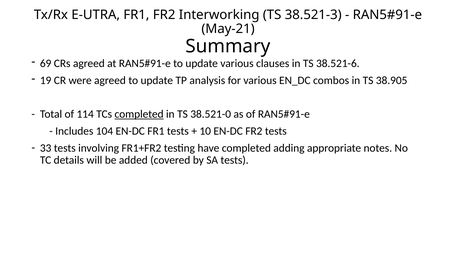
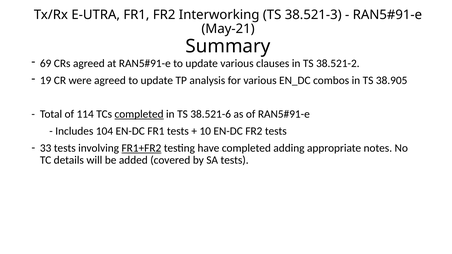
38.521-6: 38.521-6 -> 38.521-2
38.521-0: 38.521-0 -> 38.521-6
FR1+FR2 underline: none -> present
